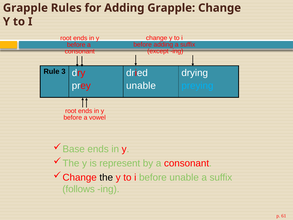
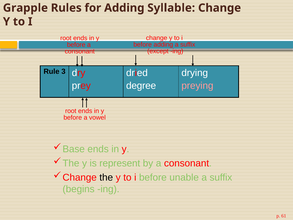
Adding Grapple: Grapple -> Syllable
unable at (141, 86): unable -> degree
preying colour: light blue -> pink
follows: follows -> begins
